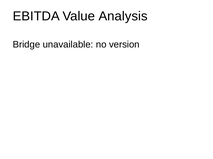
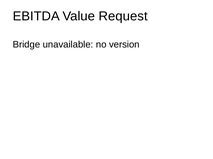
Analysis: Analysis -> Request
